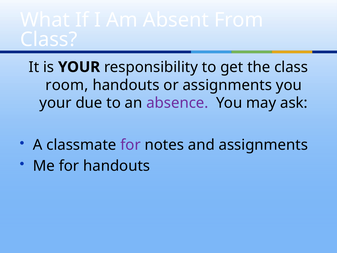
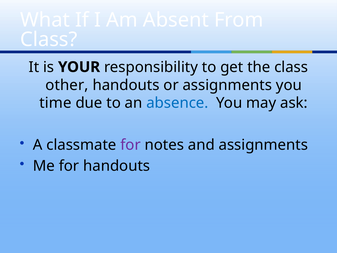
room: room -> other
your at (56, 103): your -> time
absence colour: purple -> blue
